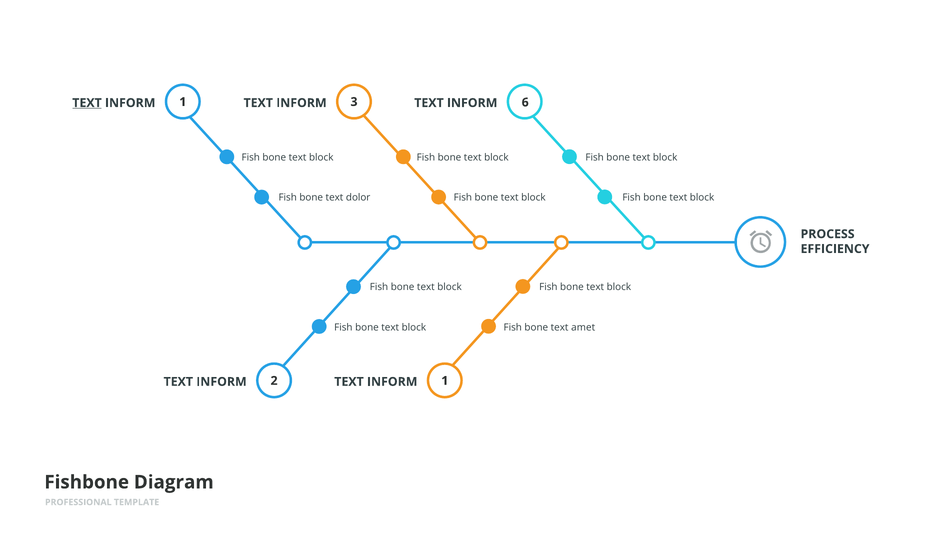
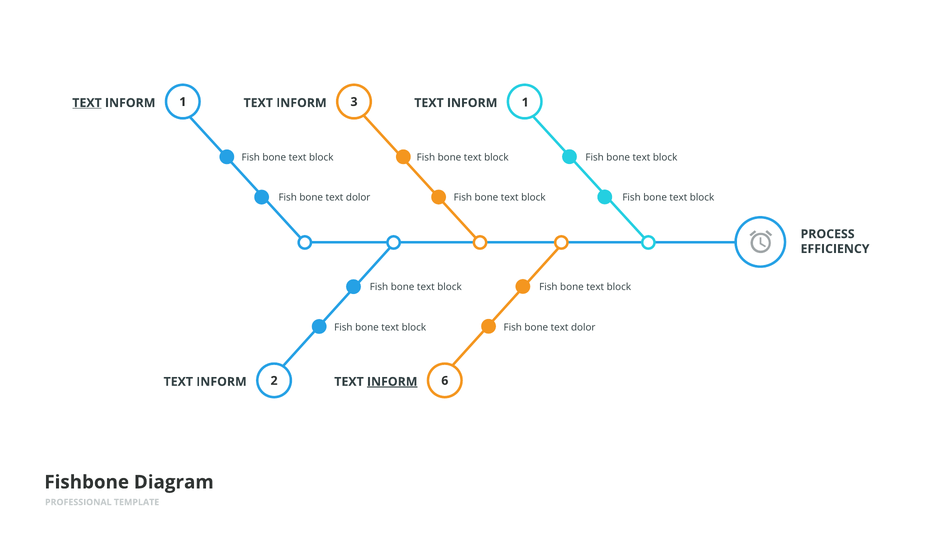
6 at (525, 102): 6 -> 1
amet at (583, 327): amet -> dolor
INFORM at (392, 382) underline: none -> present
1 at (445, 381): 1 -> 6
